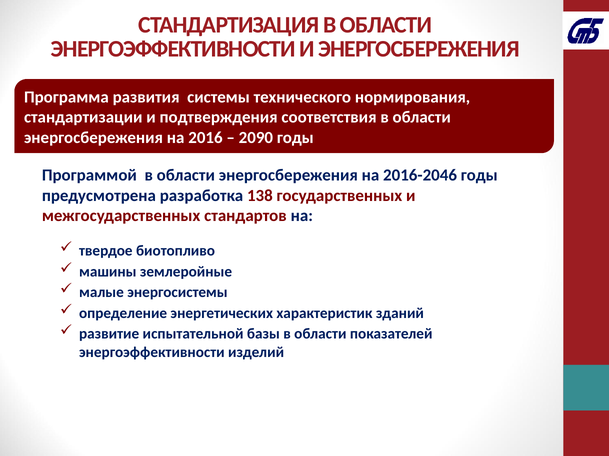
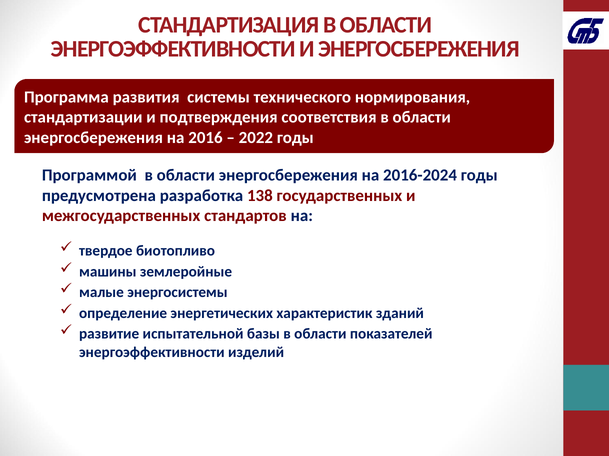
2090: 2090 -> 2022
2016-2046: 2016-2046 -> 2016-2024
